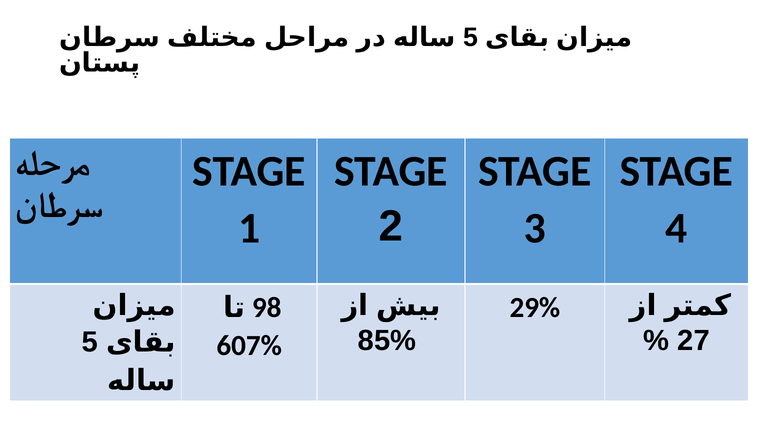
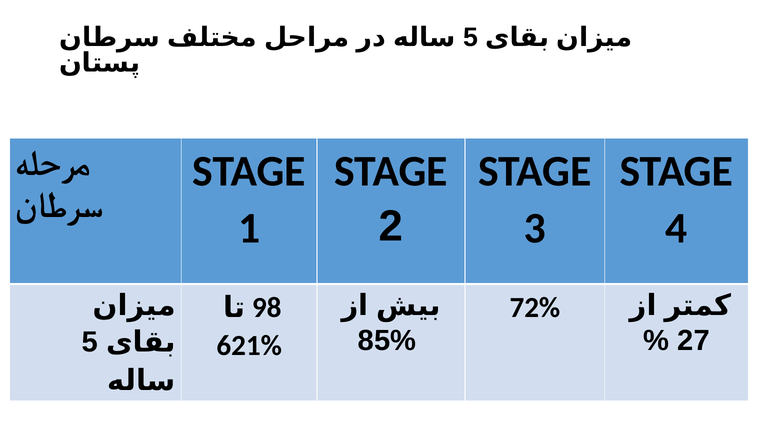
29%: 29% -> 72%
607%: 607% -> 621%
